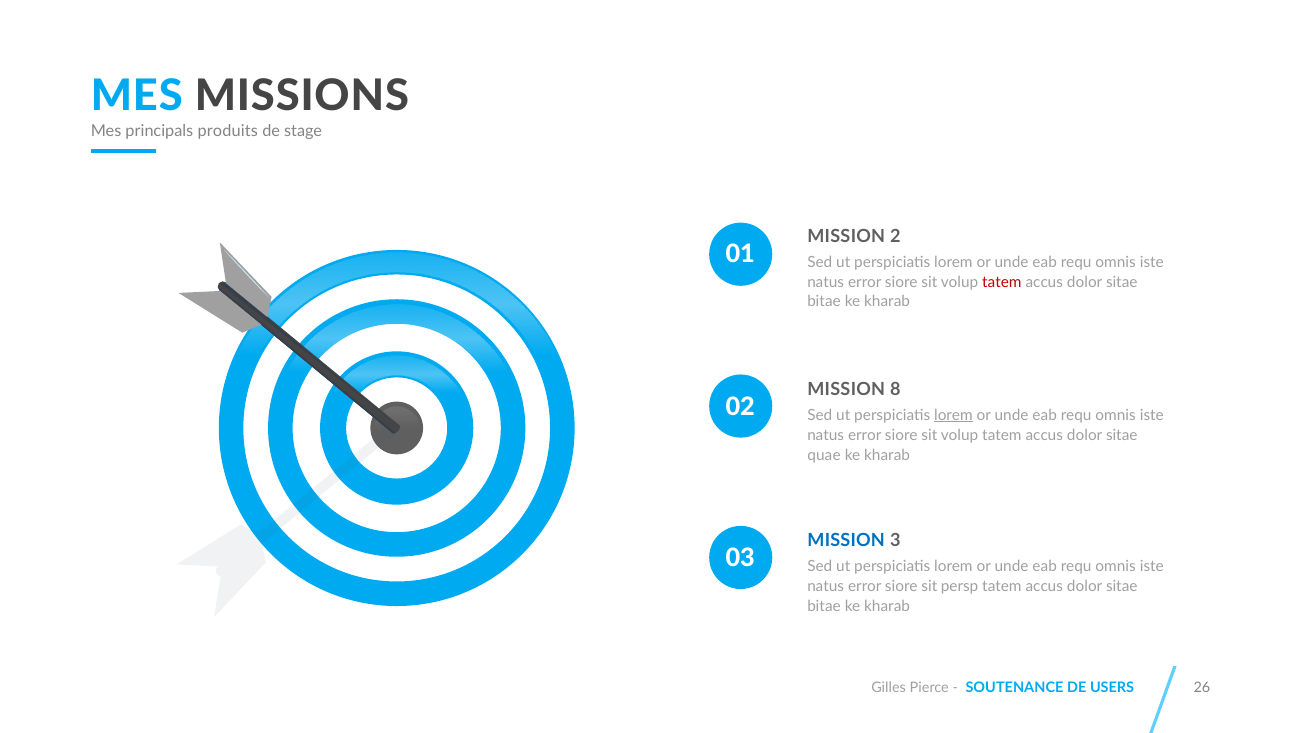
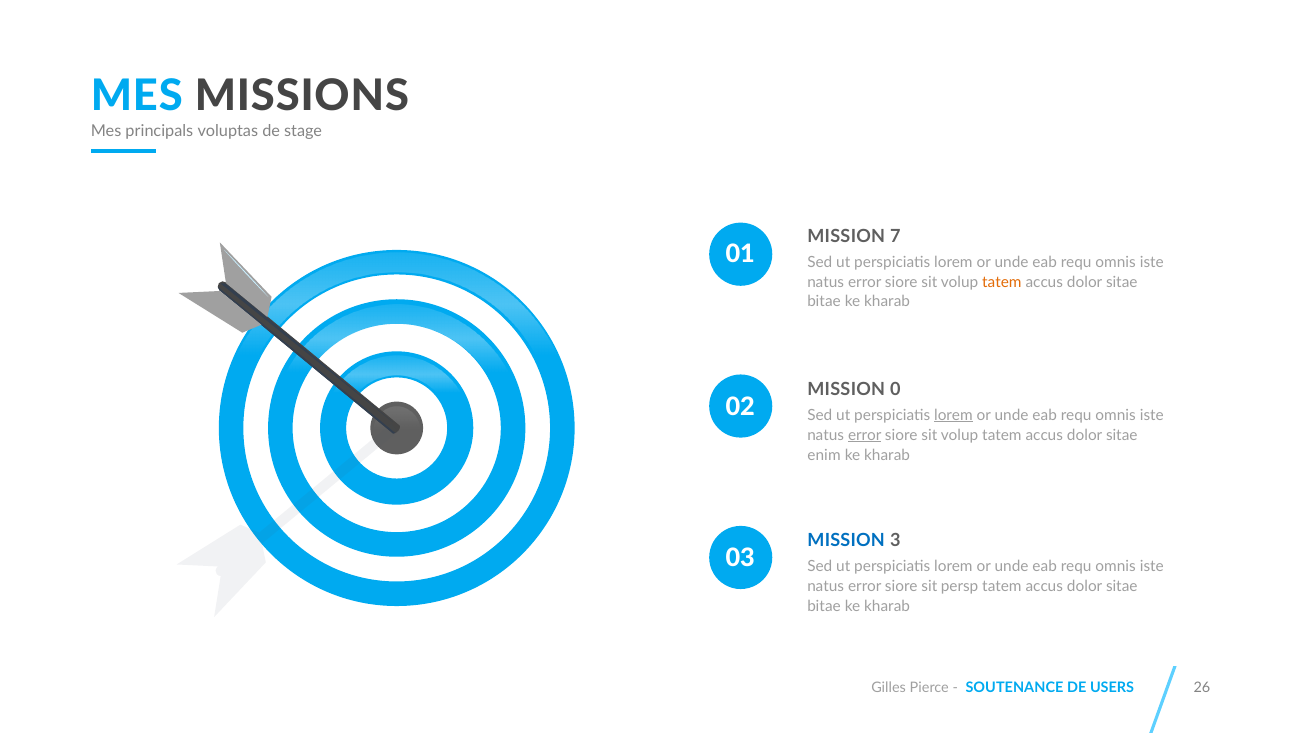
produits: produits -> voluptas
2: 2 -> 7
tatem at (1002, 282) colour: red -> orange
8: 8 -> 0
error at (865, 435) underline: none -> present
quae: quae -> enim
